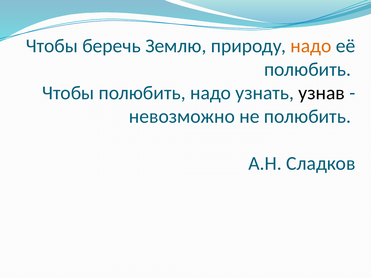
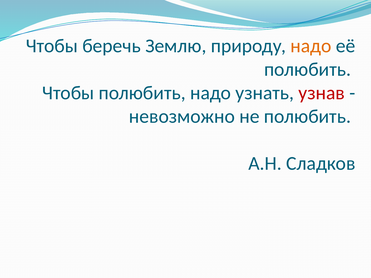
узнав colour: black -> red
